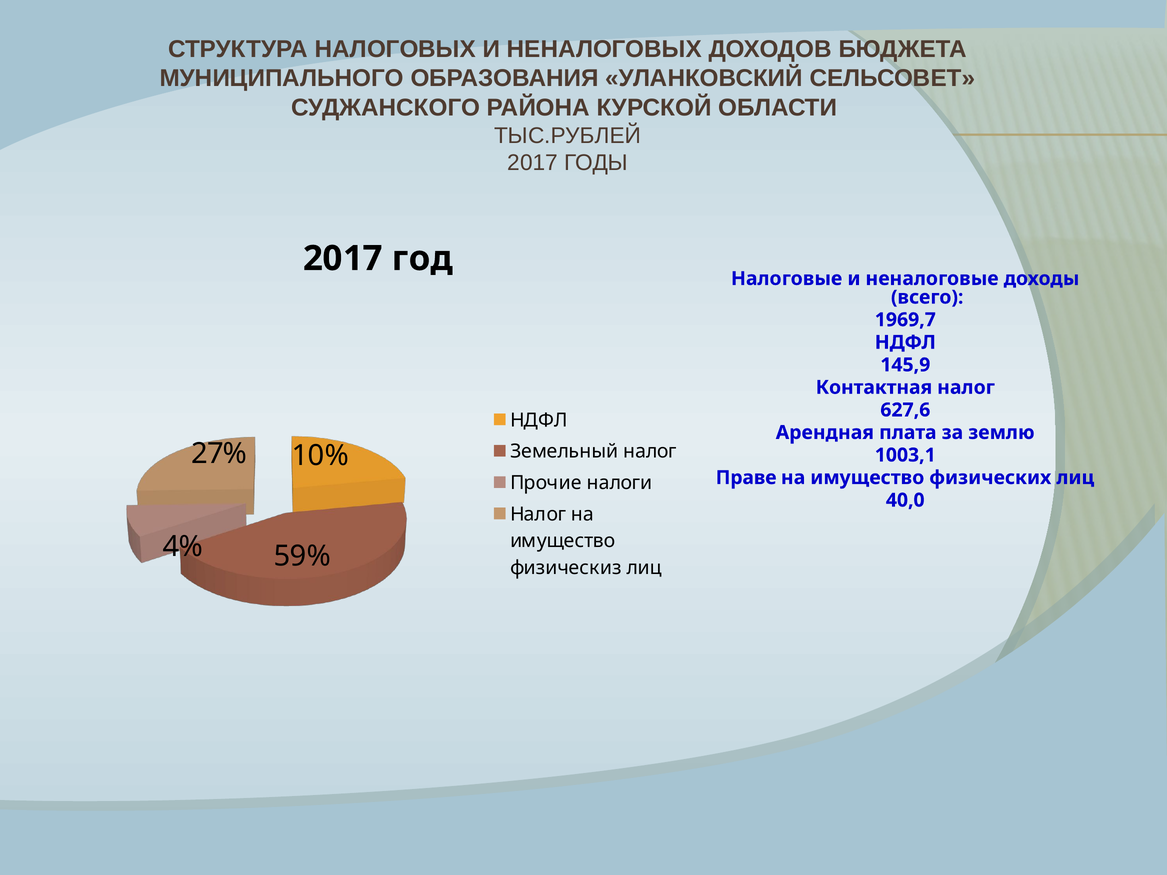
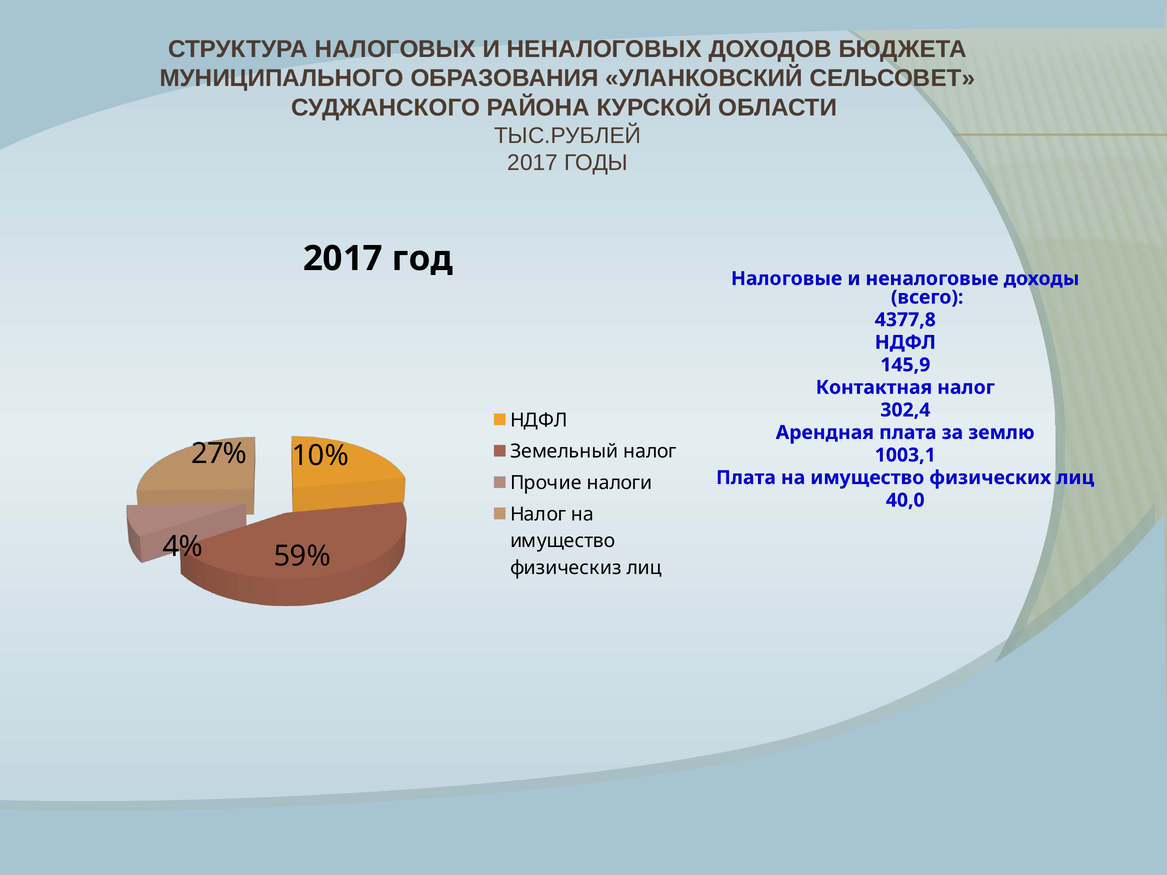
1969,7: 1969,7 -> 4377,8
627,6: 627,6 -> 302,4
Праве at (746, 478): Праве -> Плата
